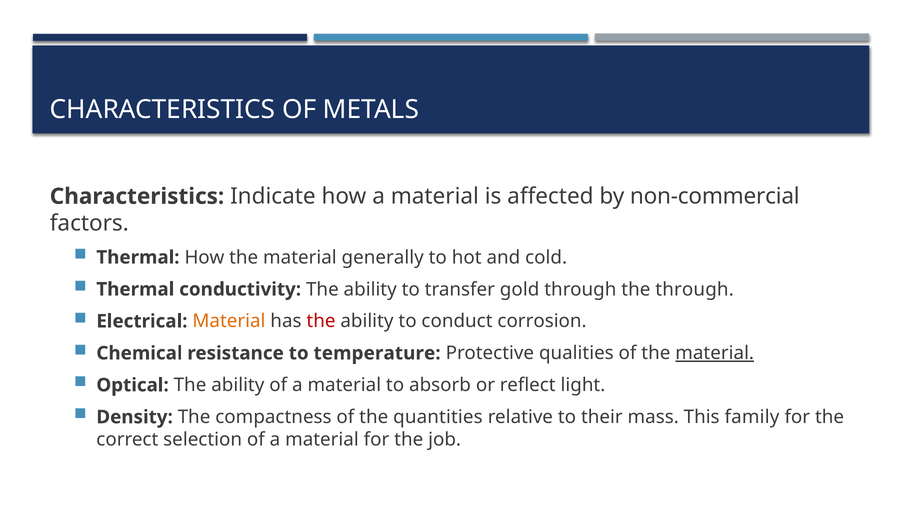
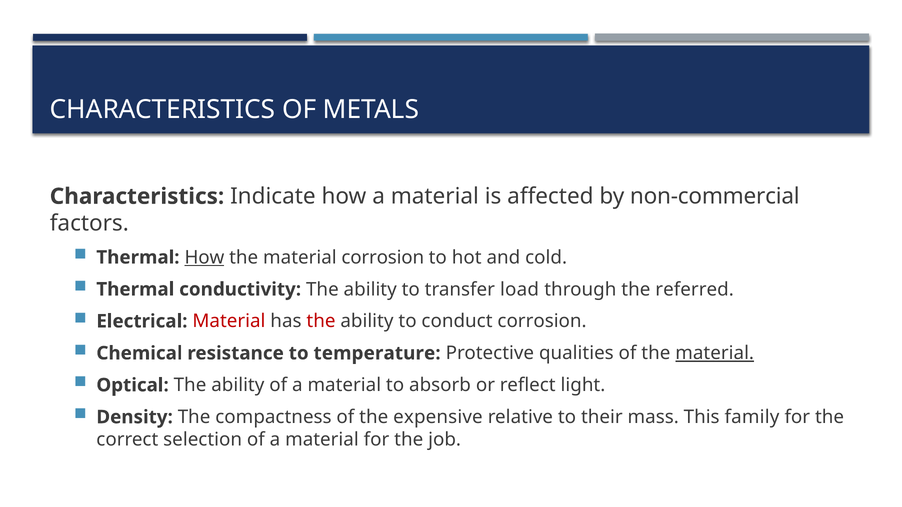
How at (204, 258) underline: none -> present
material generally: generally -> corrosion
gold: gold -> load
the through: through -> referred
Material at (229, 321) colour: orange -> red
quantities: quantities -> expensive
